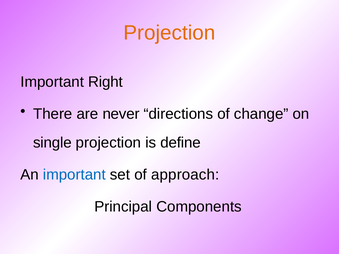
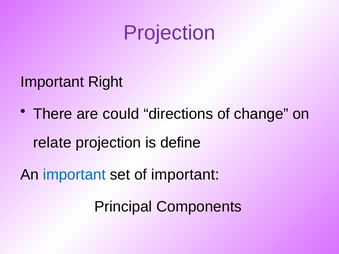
Projection at (169, 33) colour: orange -> purple
never: never -> could
single: single -> relate
of approach: approach -> important
